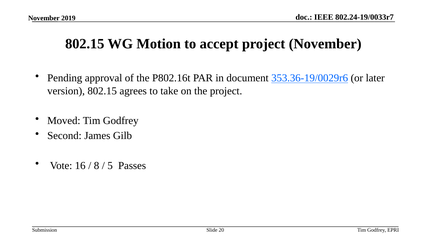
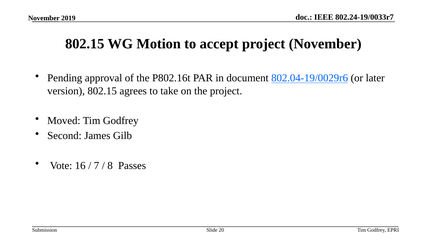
353.36-19/0029r6: 353.36-19/0029r6 -> 802.04-19/0029r6
8: 8 -> 7
5: 5 -> 8
